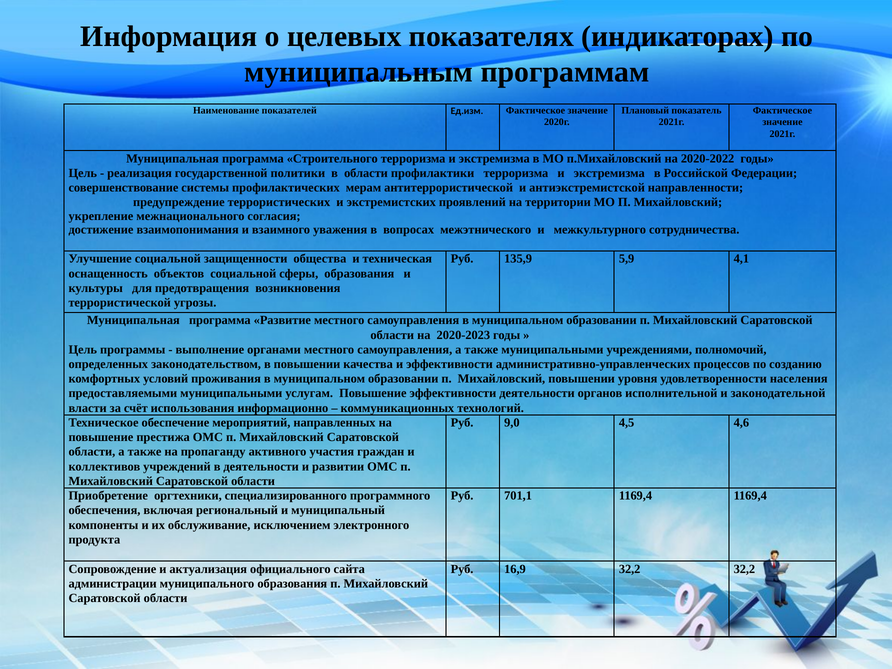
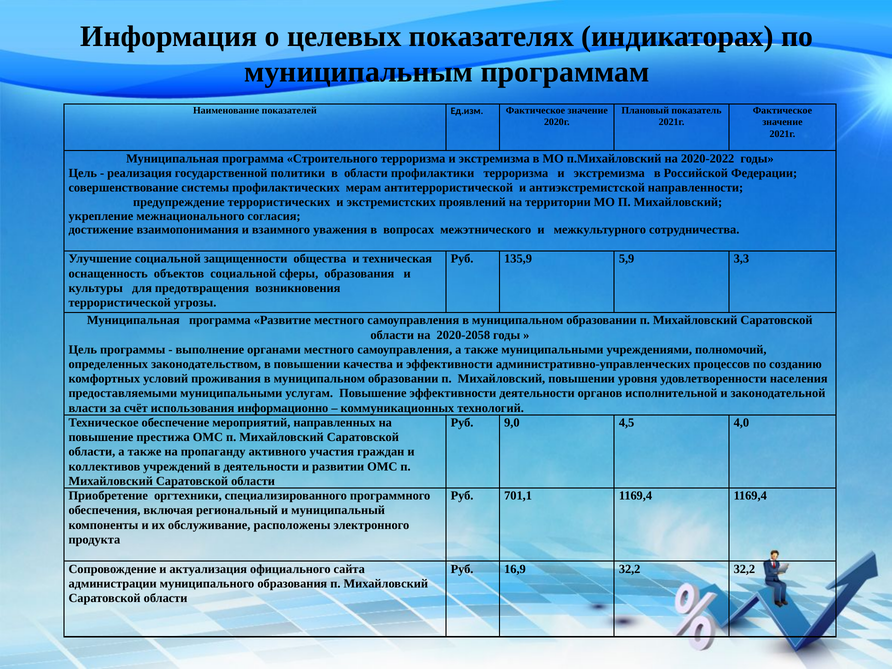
4,1: 4,1 -> 3,3
2020-2023: 2020-2023 -> 2020-2058
4,6: 4,6 -> 4,0
исключением: исключением -> расположены
